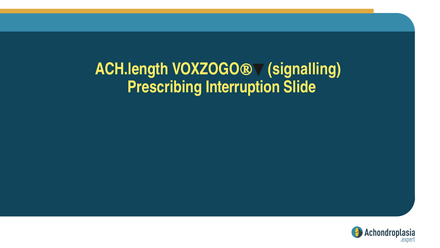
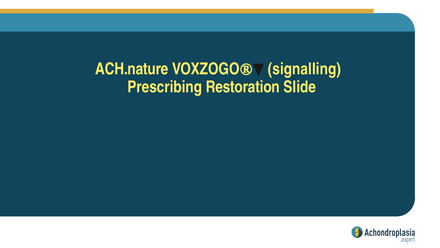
ACH.length: ACH.length -> ACH.nature
Interruption: Interruption -> Restoration
